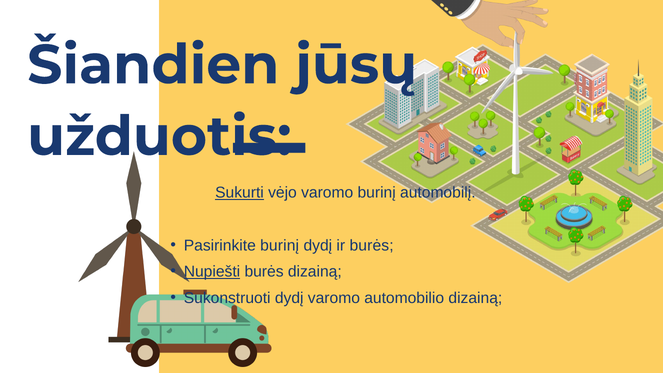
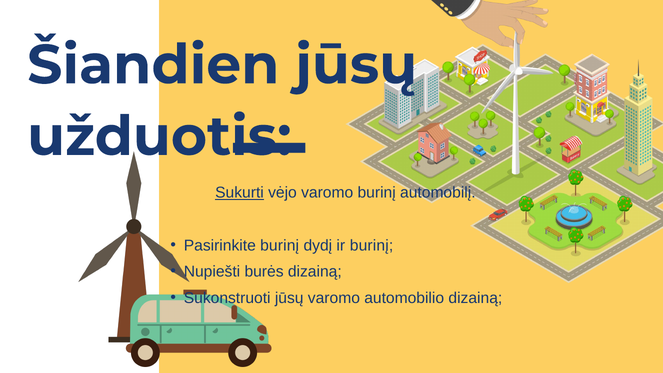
ir burės: burės -> burinį
Nupiešti underline: present -> none
Sukonstruoti dydį: dydį -> jūsų
